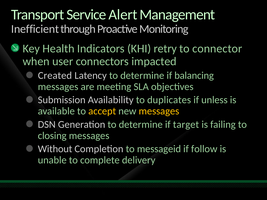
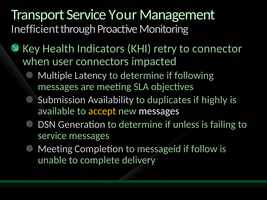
Alert: Alert -> Your
Created: Created -> Multiple
balancing: balancing -> following
unless: unless -> highly
messages at (159, 111) colour: yellow -> white
target: target -> unless
closing at (52, 136): closing -> service
Without at (55, 149): Without -> Meeting
